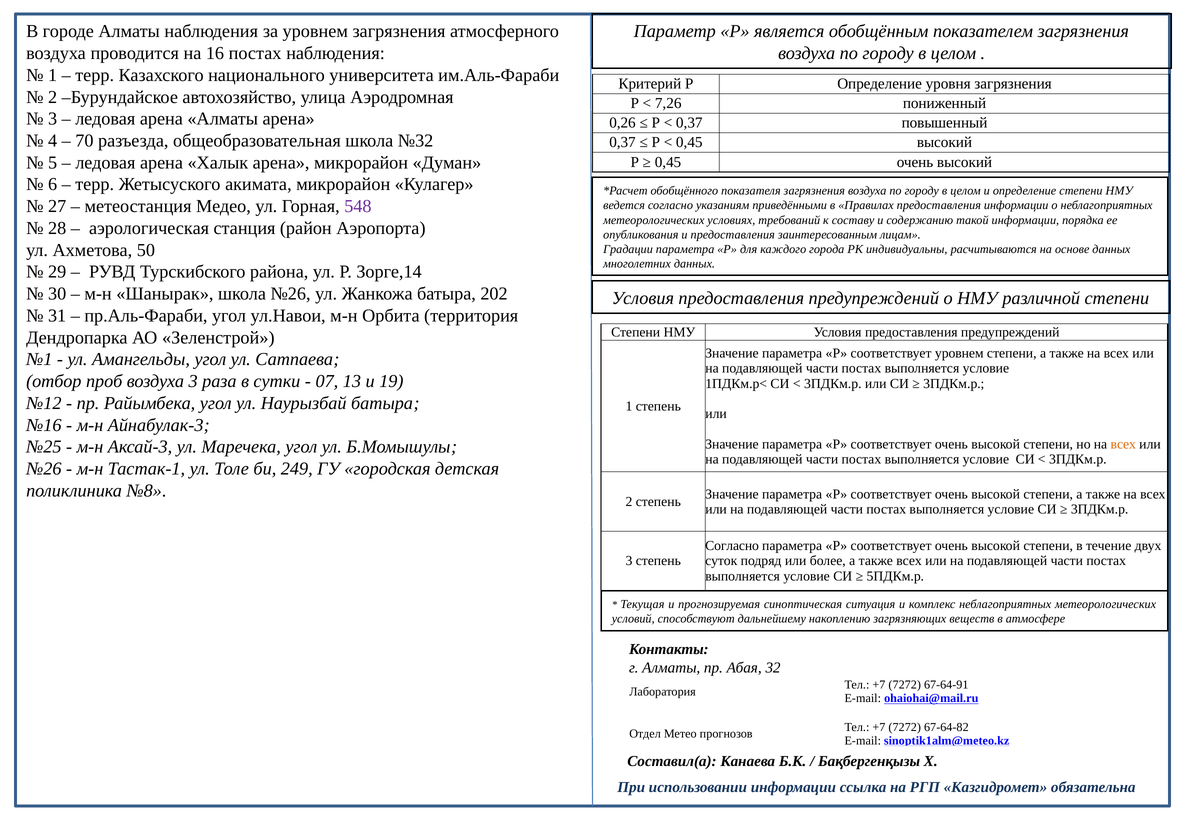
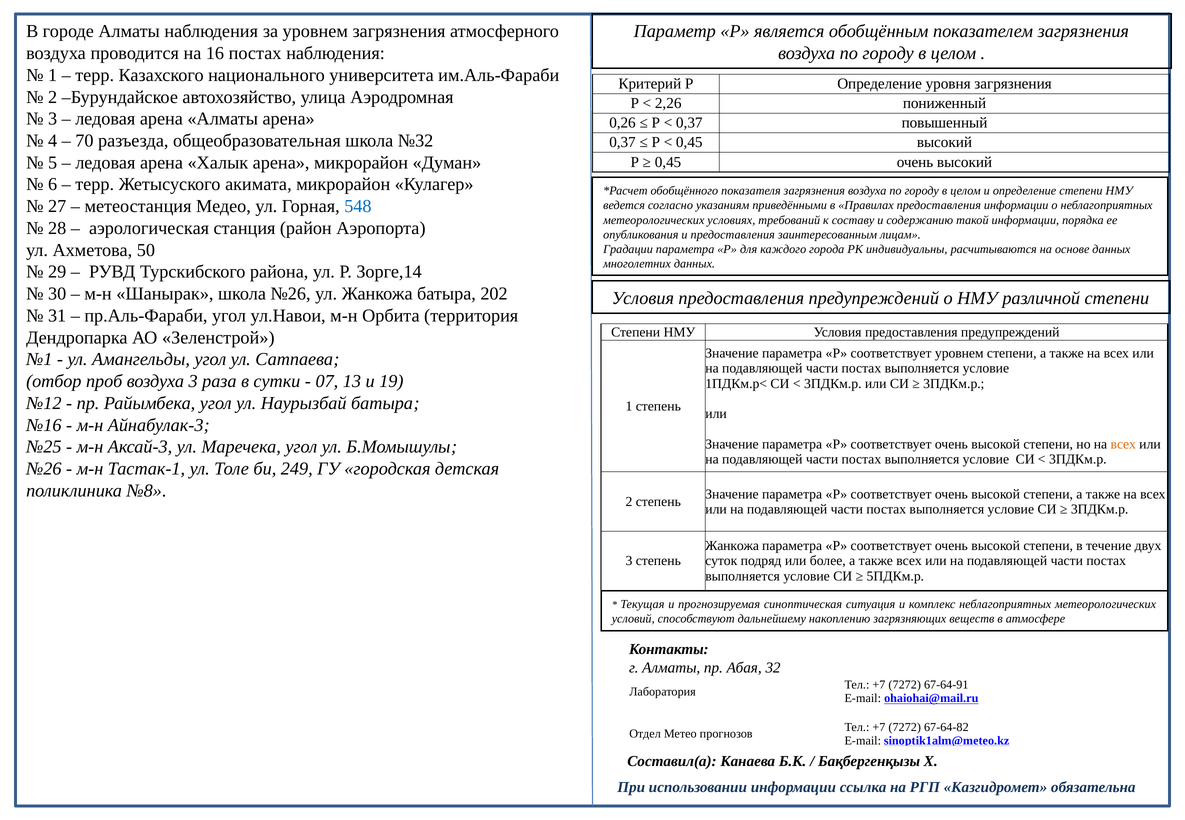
7,26: 7,26 -> 2,26
548 colour: purple -> blue
Согласно at (732, 546): Согласно -> Жанкожа
